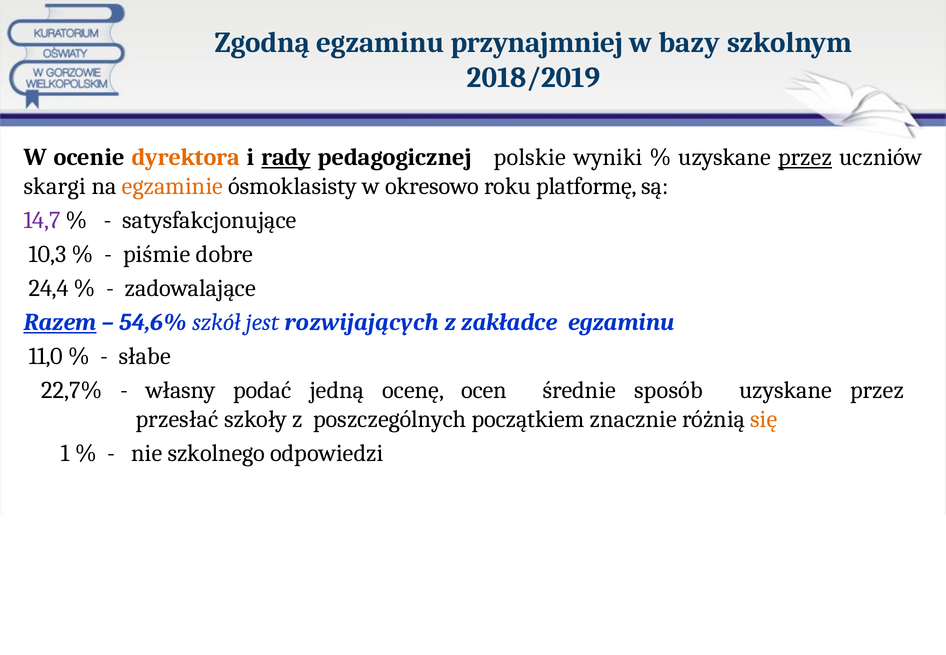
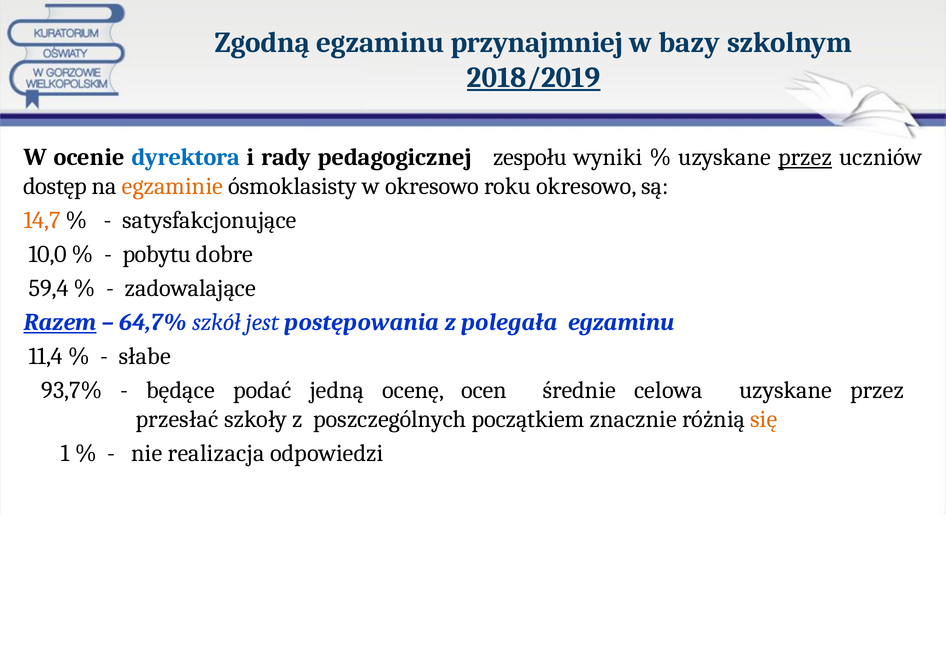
2018/2019 underline: none -> present
dyrektora colour: orange -> blue
rady underline: present -> none
polskie: polskie -> zespołu
skargi: skargi -> dostęp
roku platformę: platformę -> okresowo
14,7 colour: purple -> orange
10,3: 10,3 -> 10,0
piśmie: piśmie -> pobytu
24,4: 24,4 -> 59,4
54,6%: 54,6% -> 64,7%
rozwijających: rozwijających -> postępowania
zakładce: zakładce -> polegała
11,0: 11,0 -> 11,4
22,7%: 22,7% -> 93,7%
własny: własny -> będące
sposób: sposób -> celowa
szkolnego: szkolnego -> realizacja
